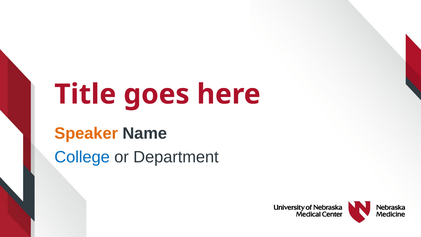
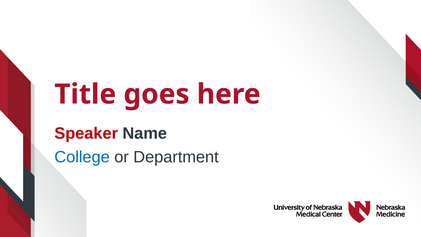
Speaker colour: orange -> red
